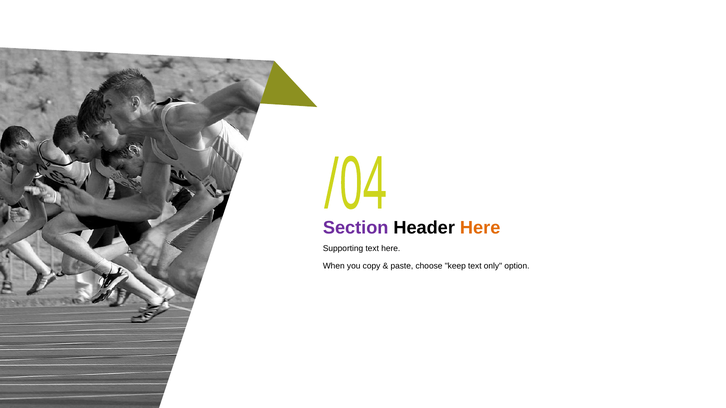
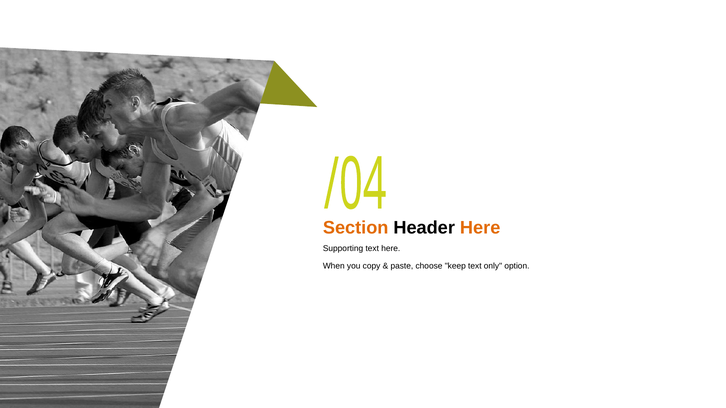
Section colour: purple -> orange
